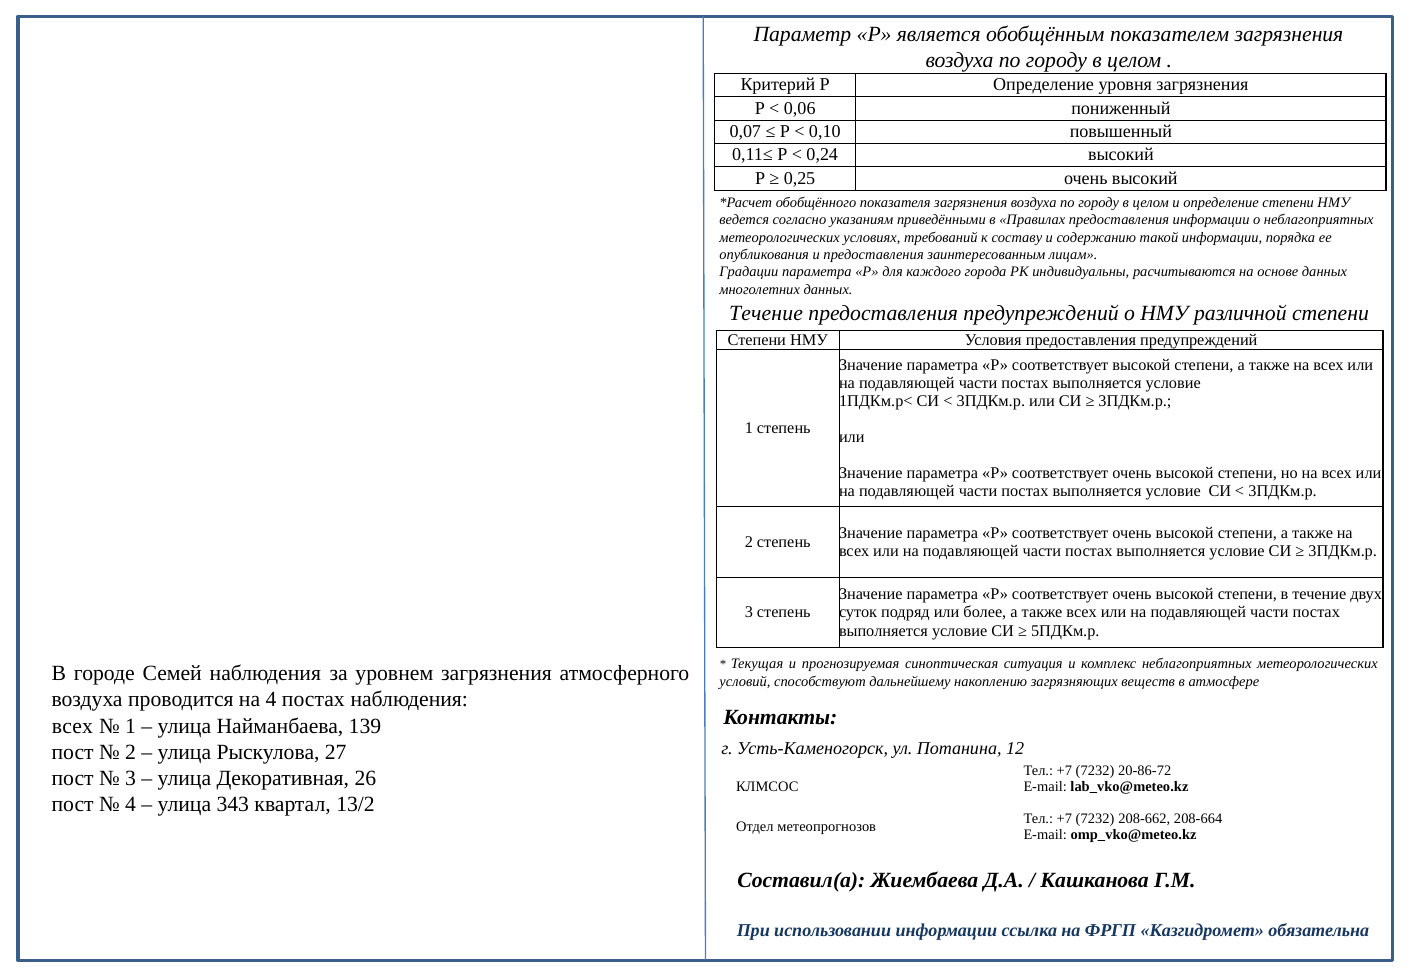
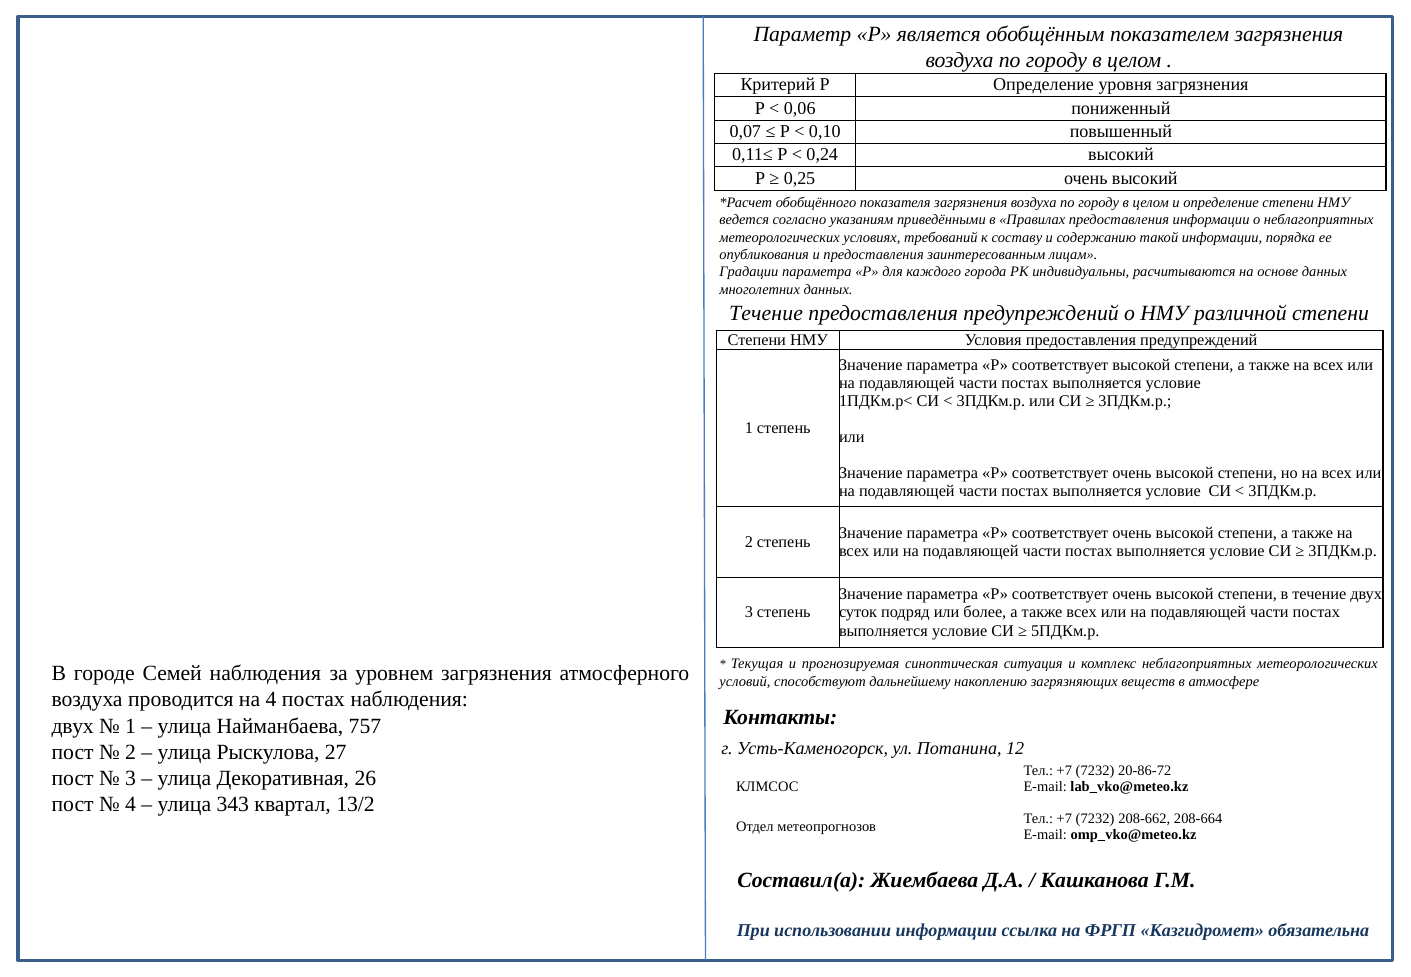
всех at (72, 726): всех -> двух
139: 139 -> 757
